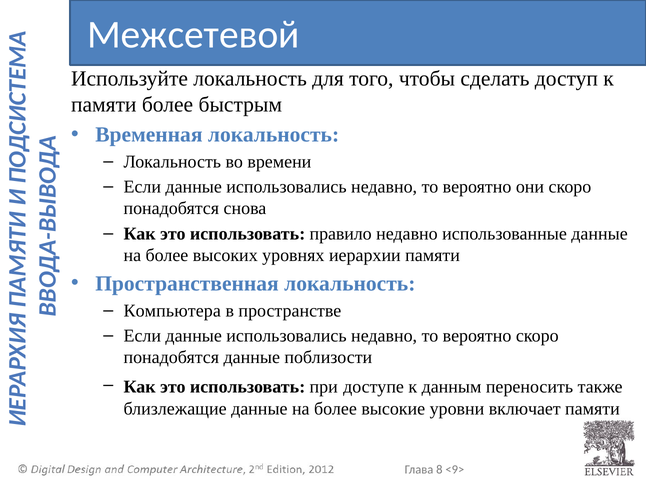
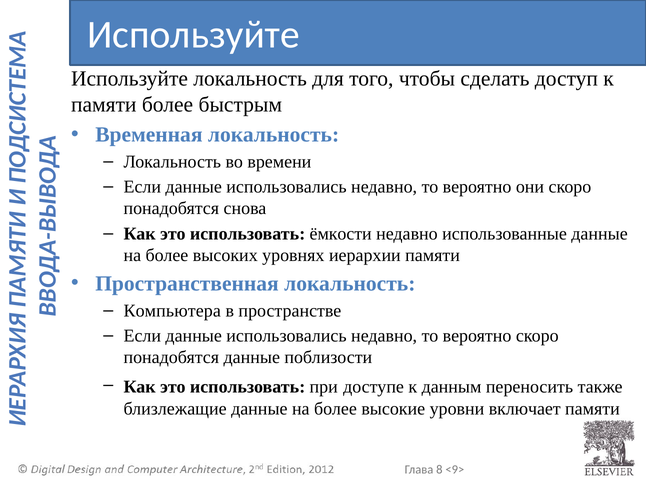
Межсетевой at (193, 34): Межсетевой -> Используйте
правило: правило -> ёмкости
